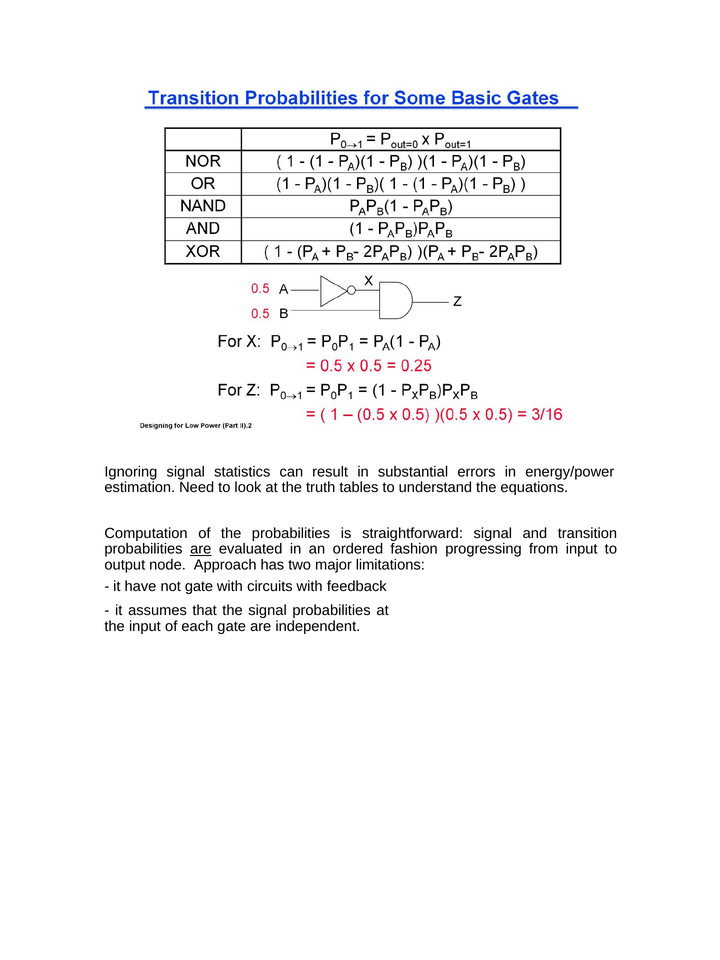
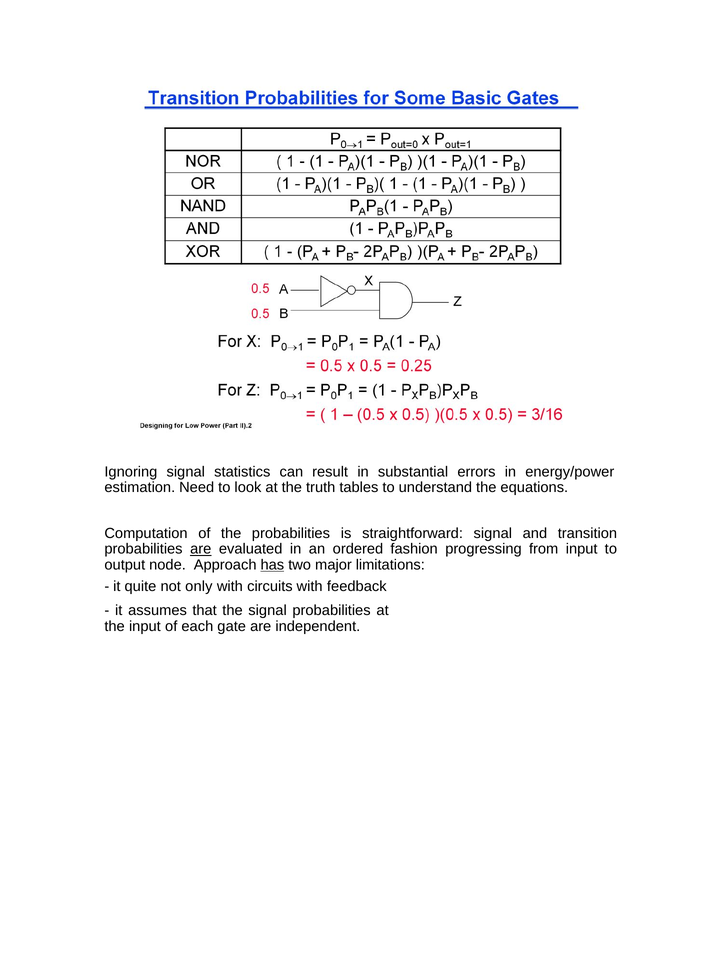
has underline: none -> present
have: have -> quite
not gate: gate -> only
